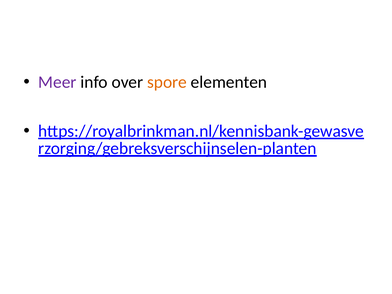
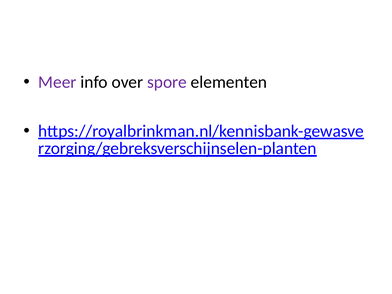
spore colour: orange -> purple
